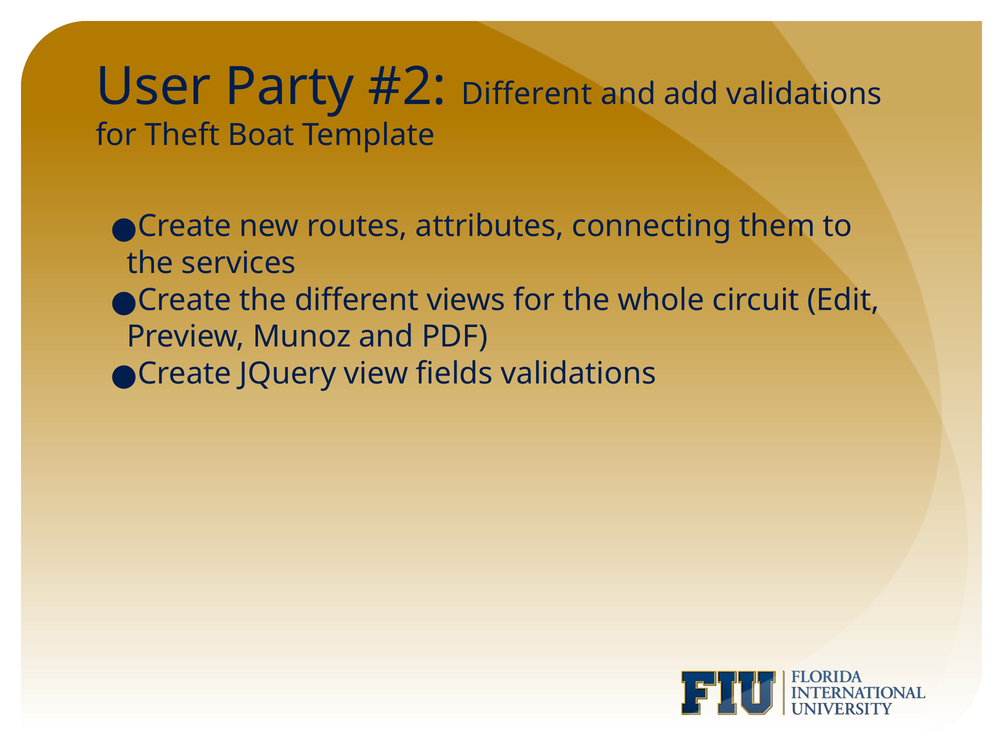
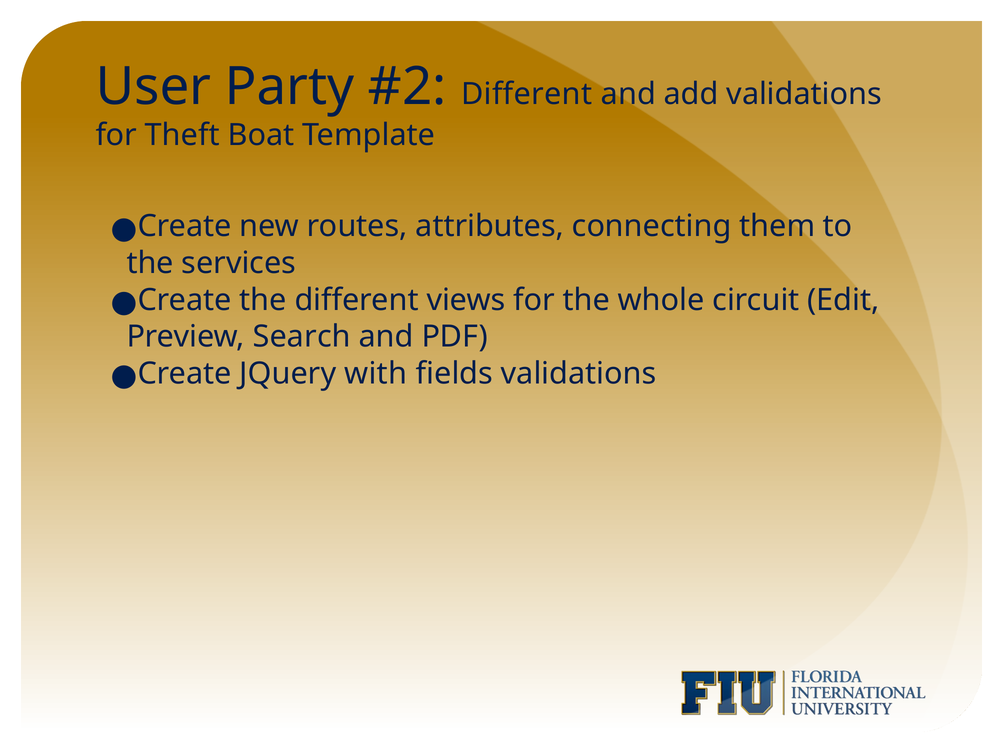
Munoz: Munoz -> Search
view: view -> with
